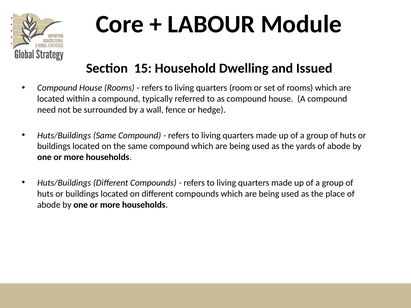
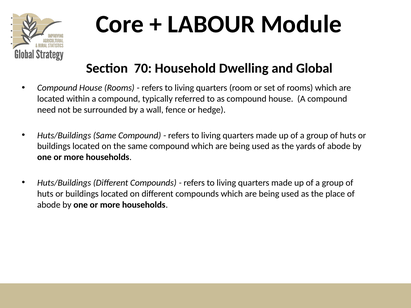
15: 15 -> 70
Issued: Issued -> Global
